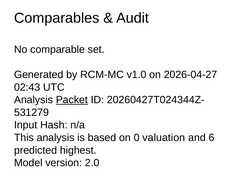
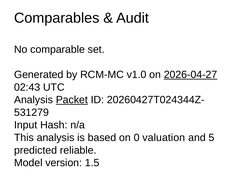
2026-04-27 underline: none -> present
6: 6 -> 5
highest: highest -> reliable
2.0: 2.0 -> 1.5
